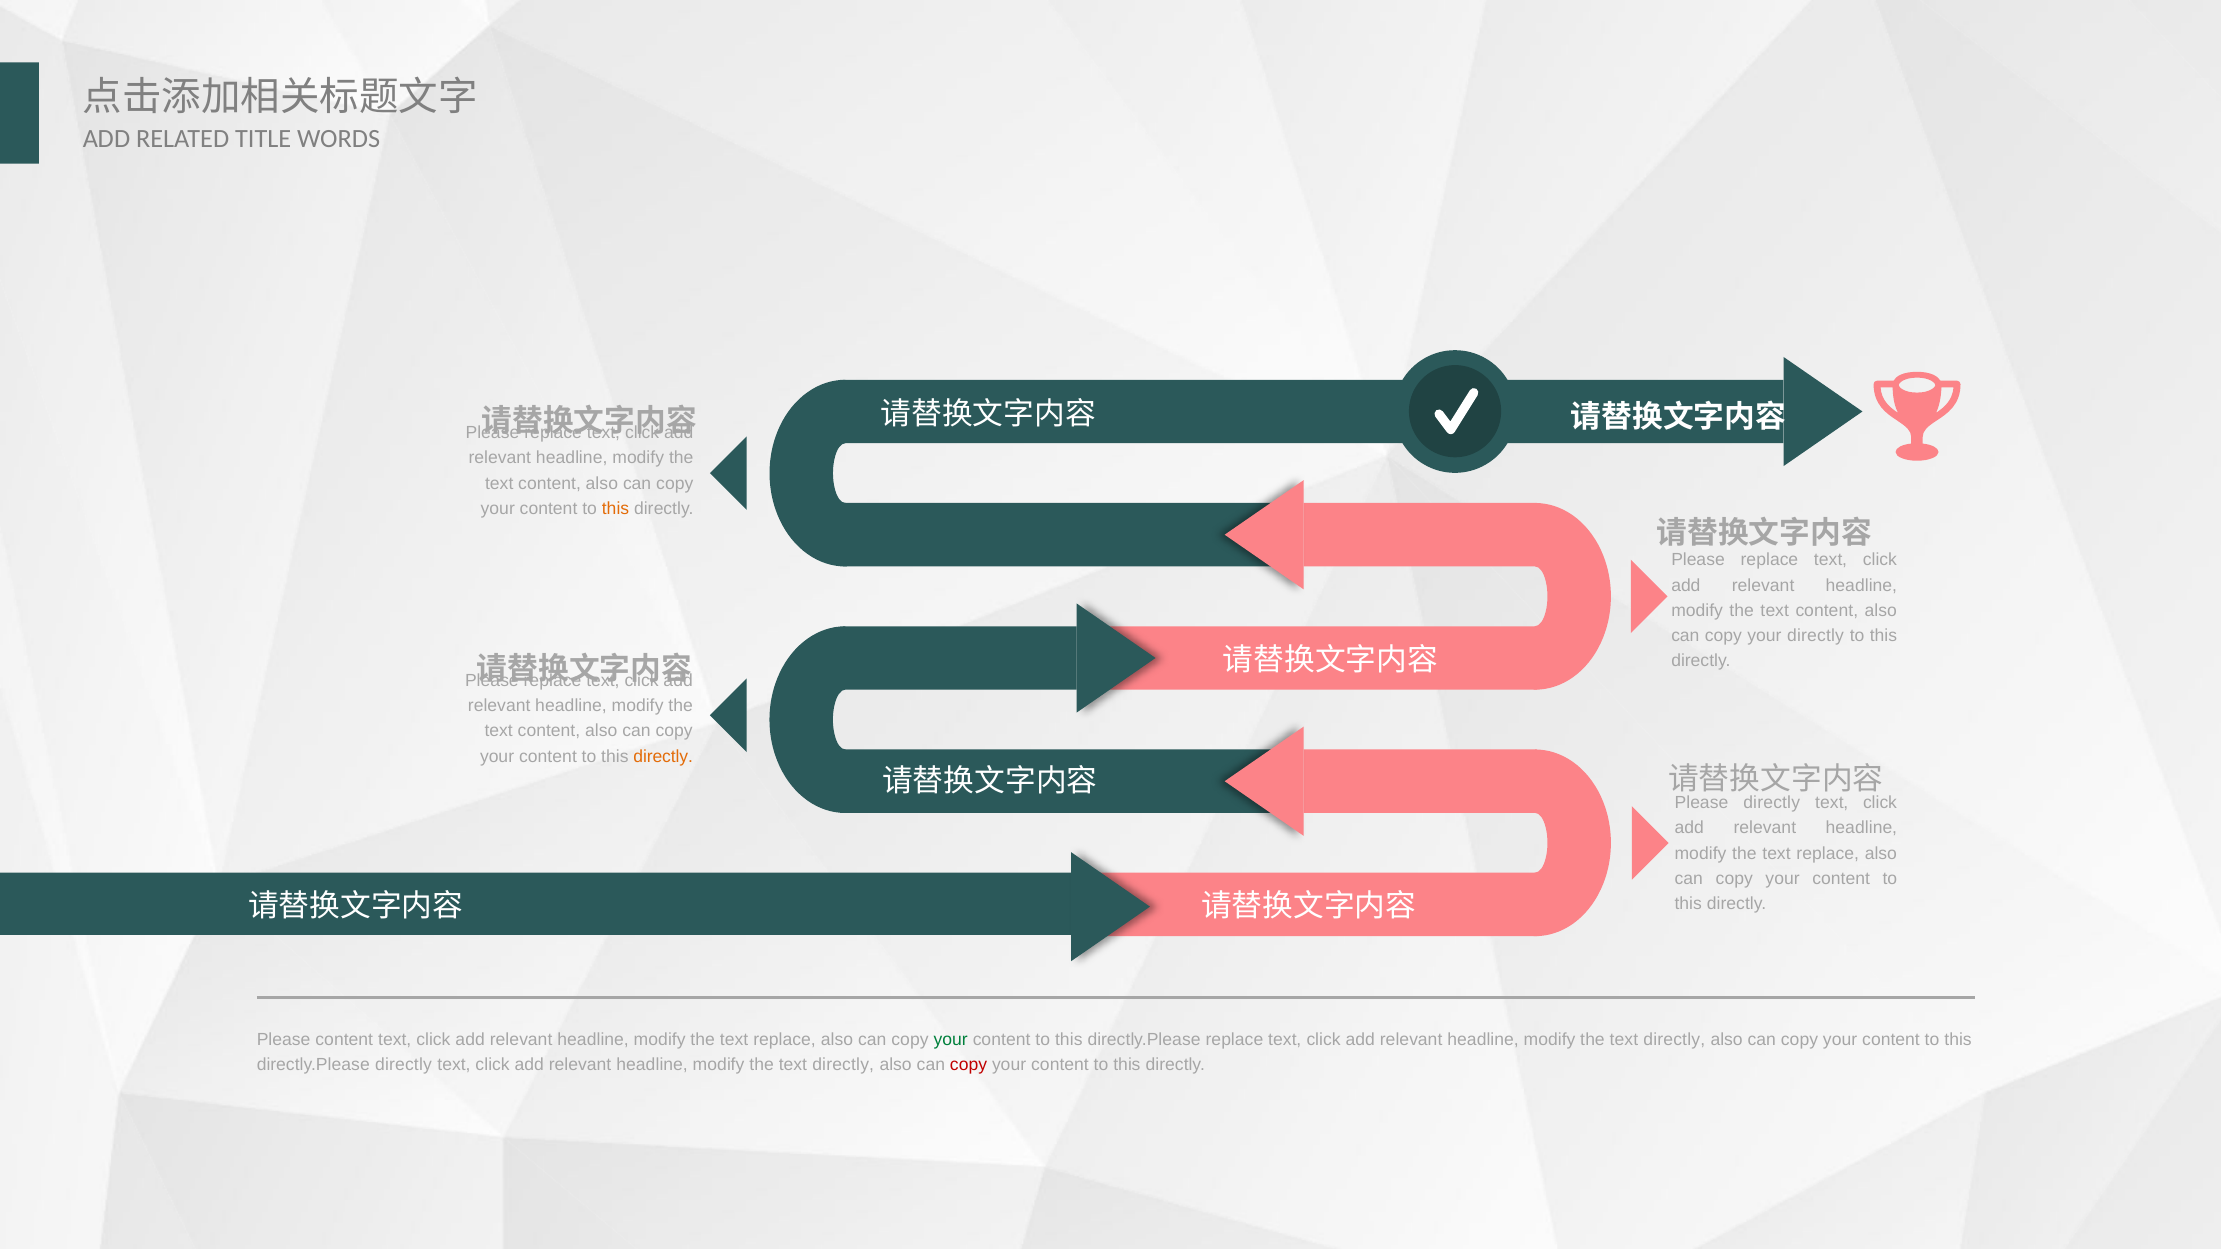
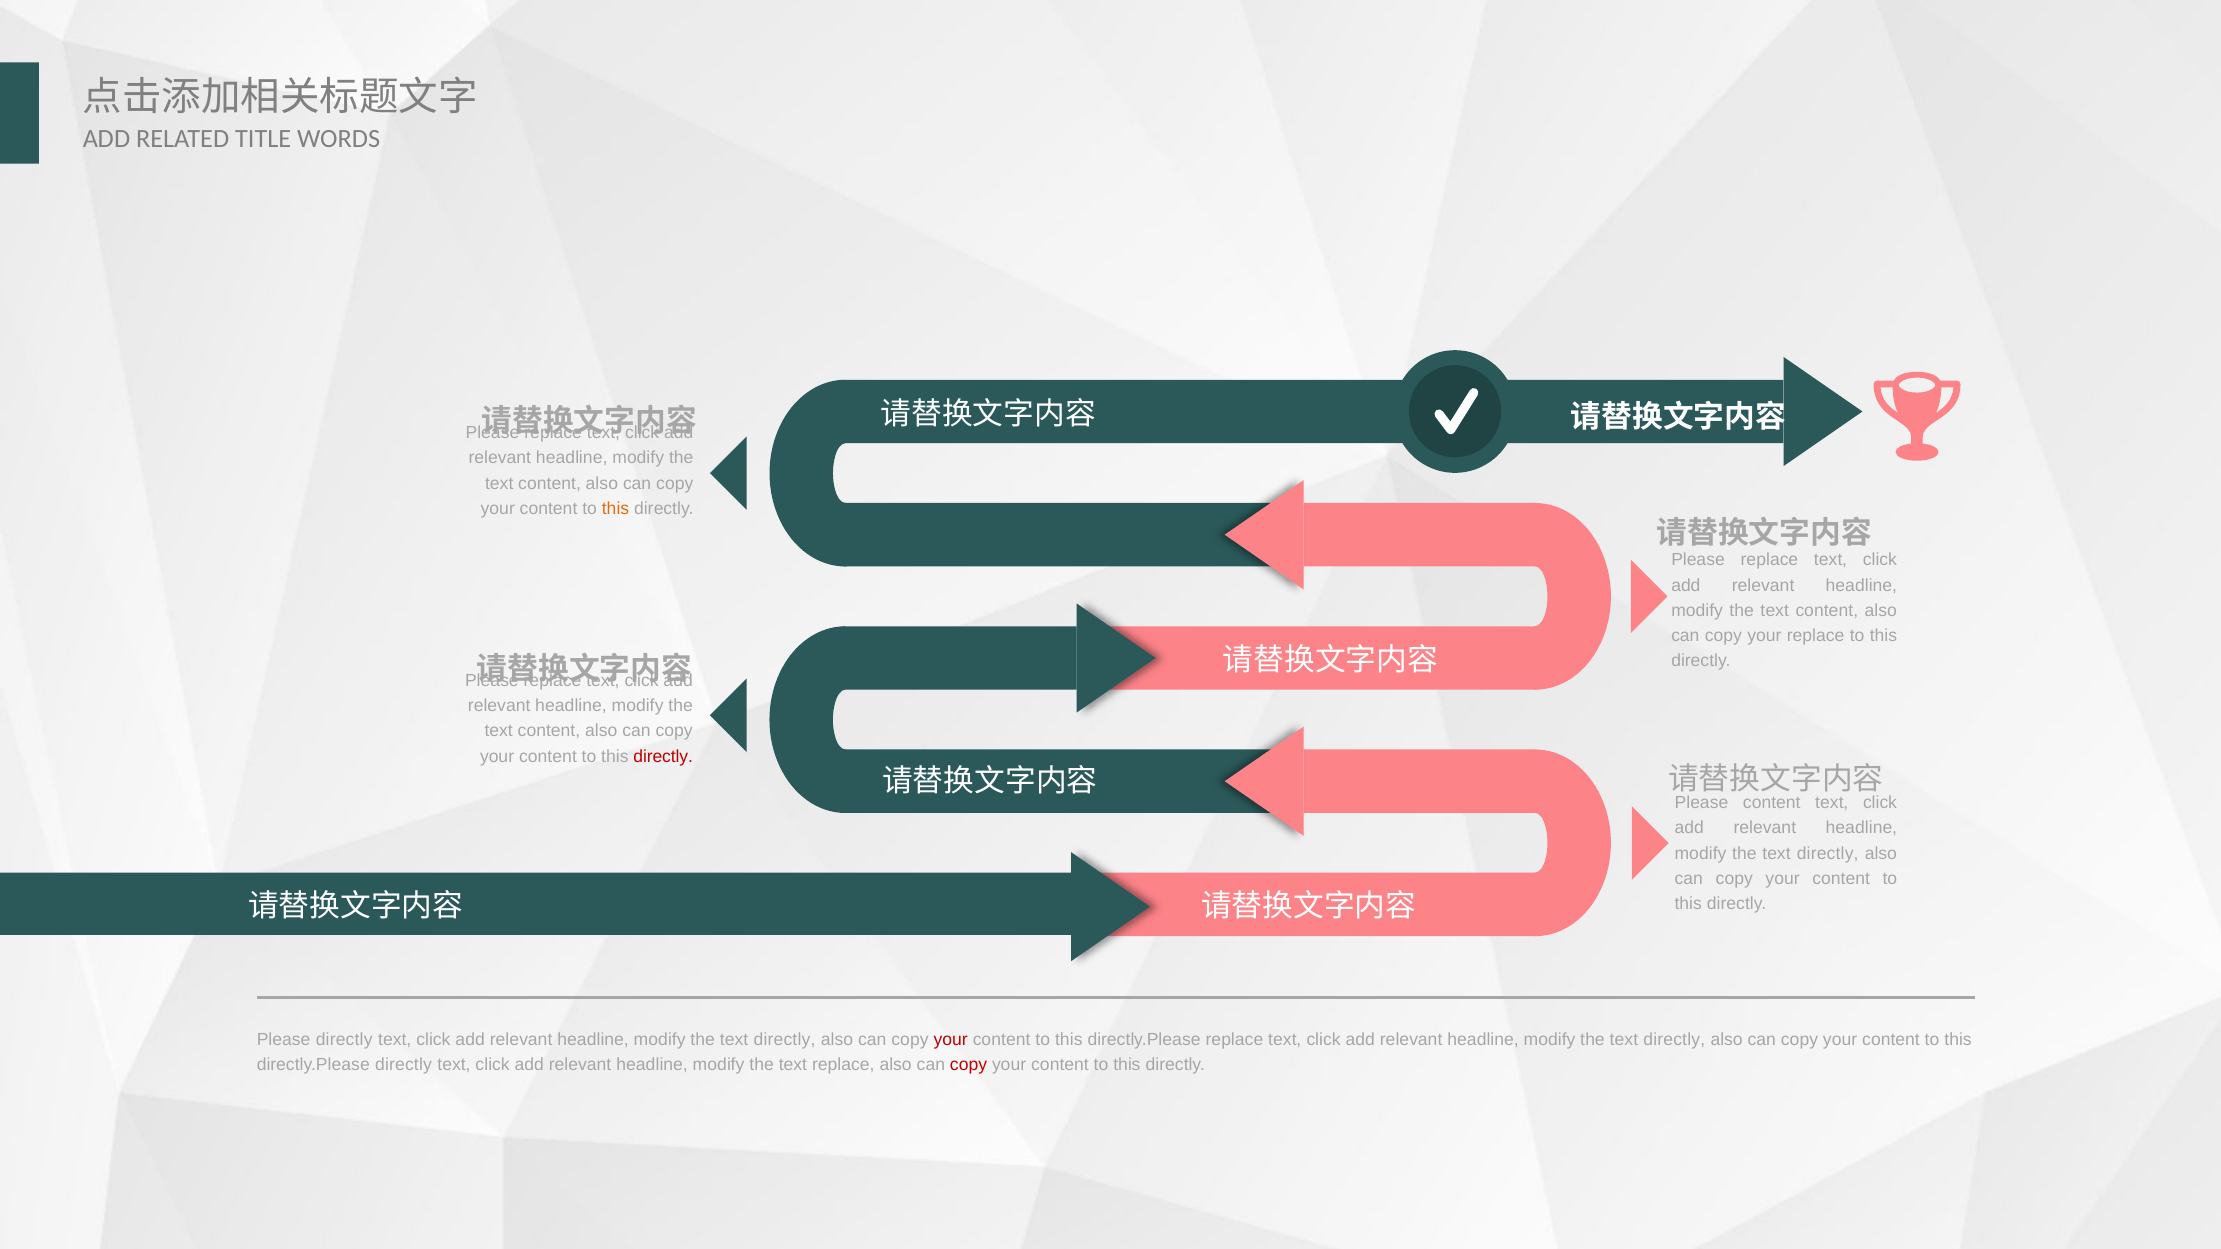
your directly: directly -> replace
directly at (663, 756) colour: orange -> red
Please directly: directly -> content
replace at (1828, 853): replace -> directly
Please content: content -> directly
replace at (785, 1040): replace -> directly
your at (951, 1040) colour: green -> red
directly at (843, 1065): directly -> replace
